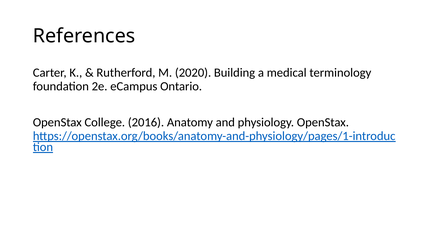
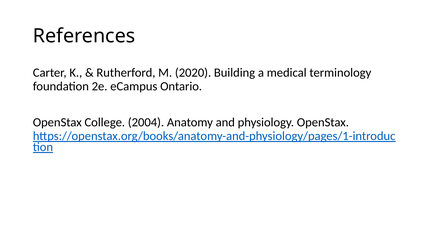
2016: 2016 -> 2004
